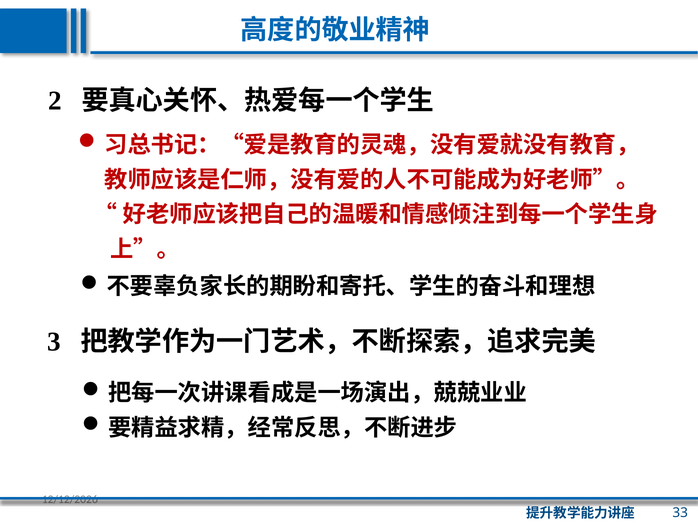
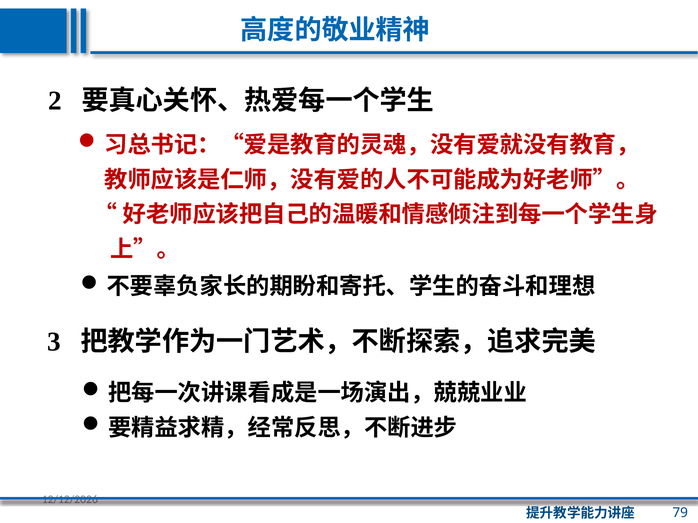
33: 33 -> 79
